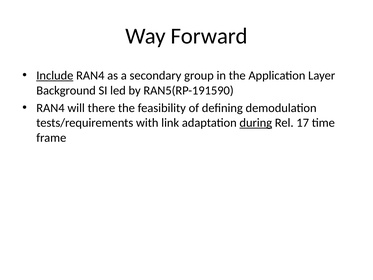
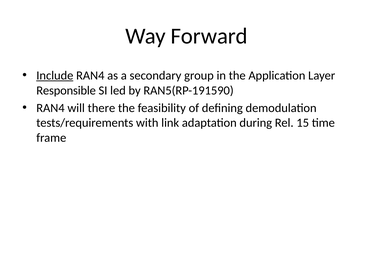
Background: Background -> Responsible
during underline: present -> none
17: 17 -> 15
